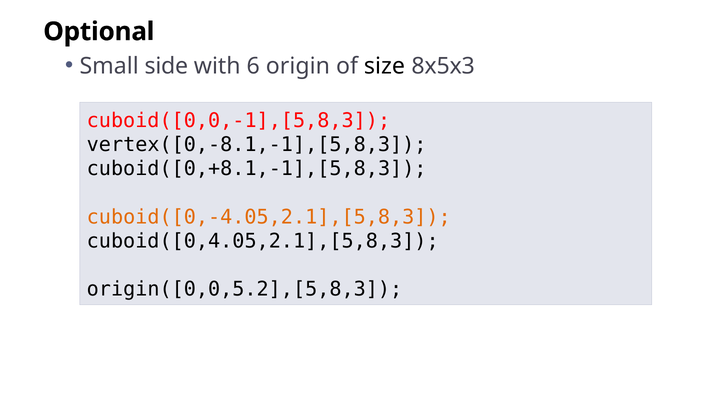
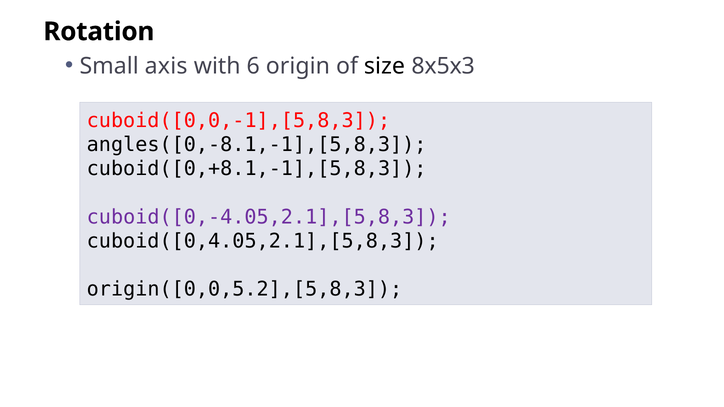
Optional: Optional -> Rotation
side: side -> axis
vertex([0,-8.1,-1],[5,8,3: vertex([0,-8.1,-1],[5,8,3 -> angles([0,-8.1,-1],[5,8,3
cuboid([0,-4.05,2.1],[5,8,3 colour: orange -> purple
